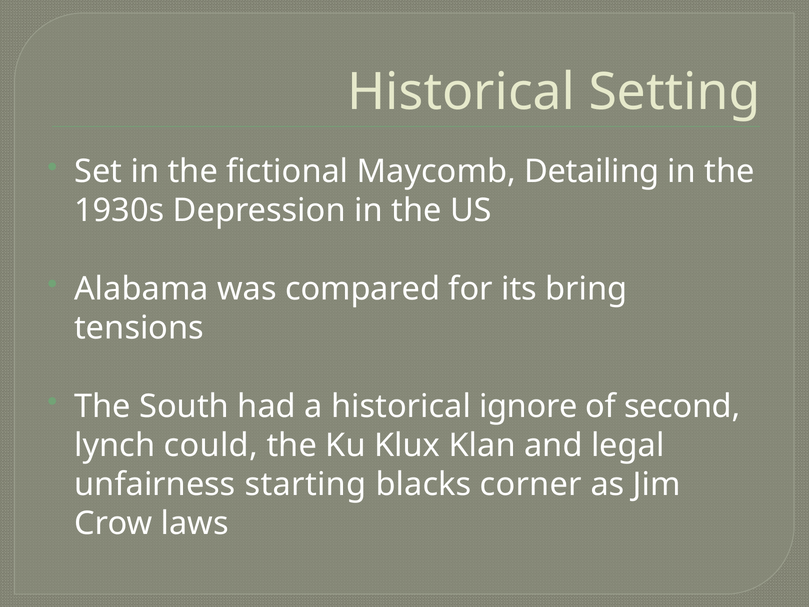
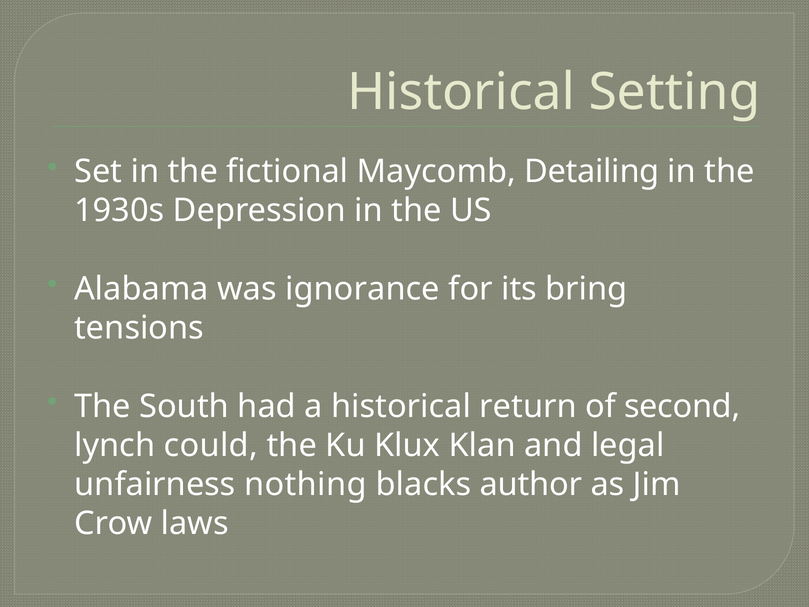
compared: compared -> ignorance
ignore: ignore -> return
starting: starting -> nothing
corner: corner -> author
